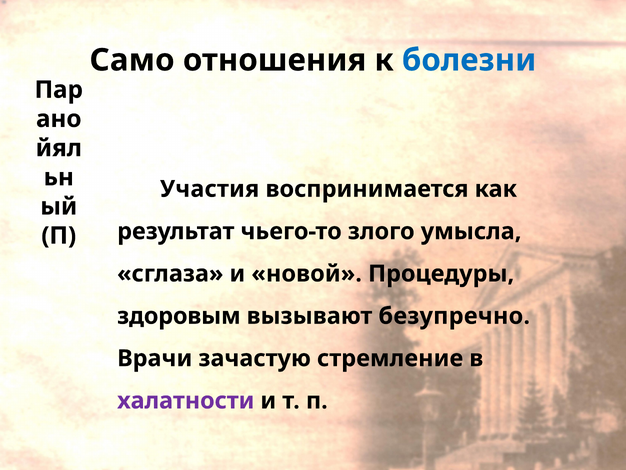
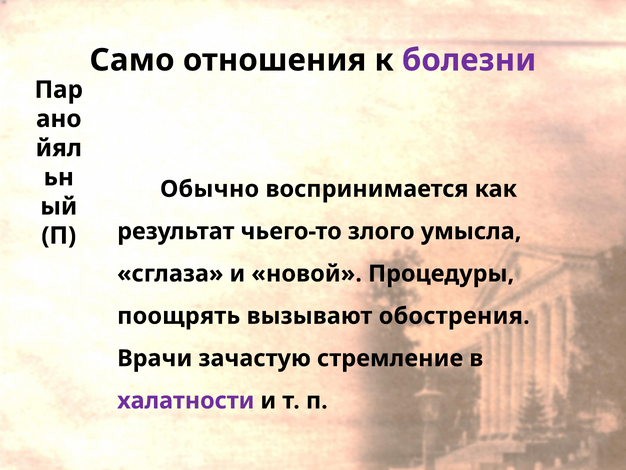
болезни colour: blue -> purple
Участия: Участия -> Обычно
здоровым: здоровым -> поощрять
безупречно: безупречно -> обострения
